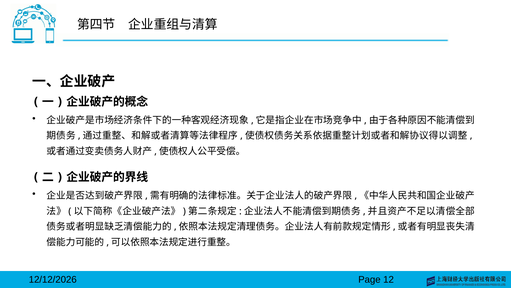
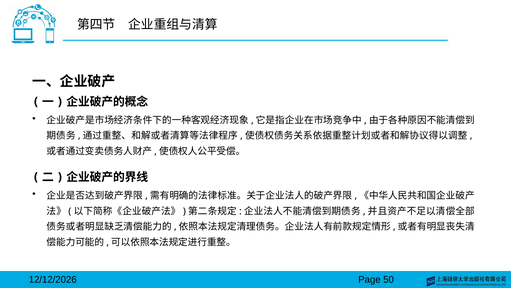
12: 12 -> 50
